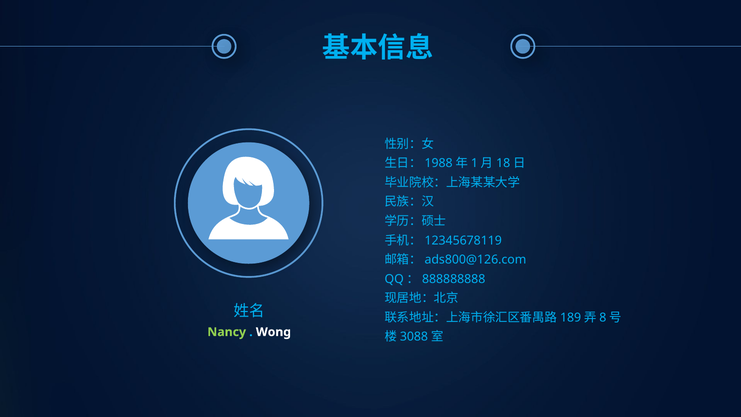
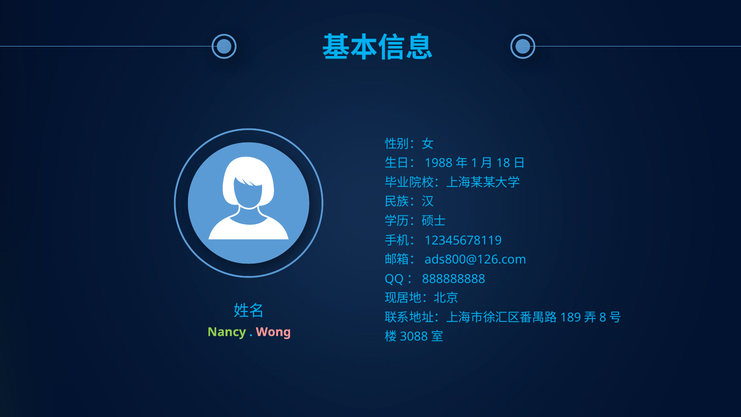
Wong colour: white -> pink
